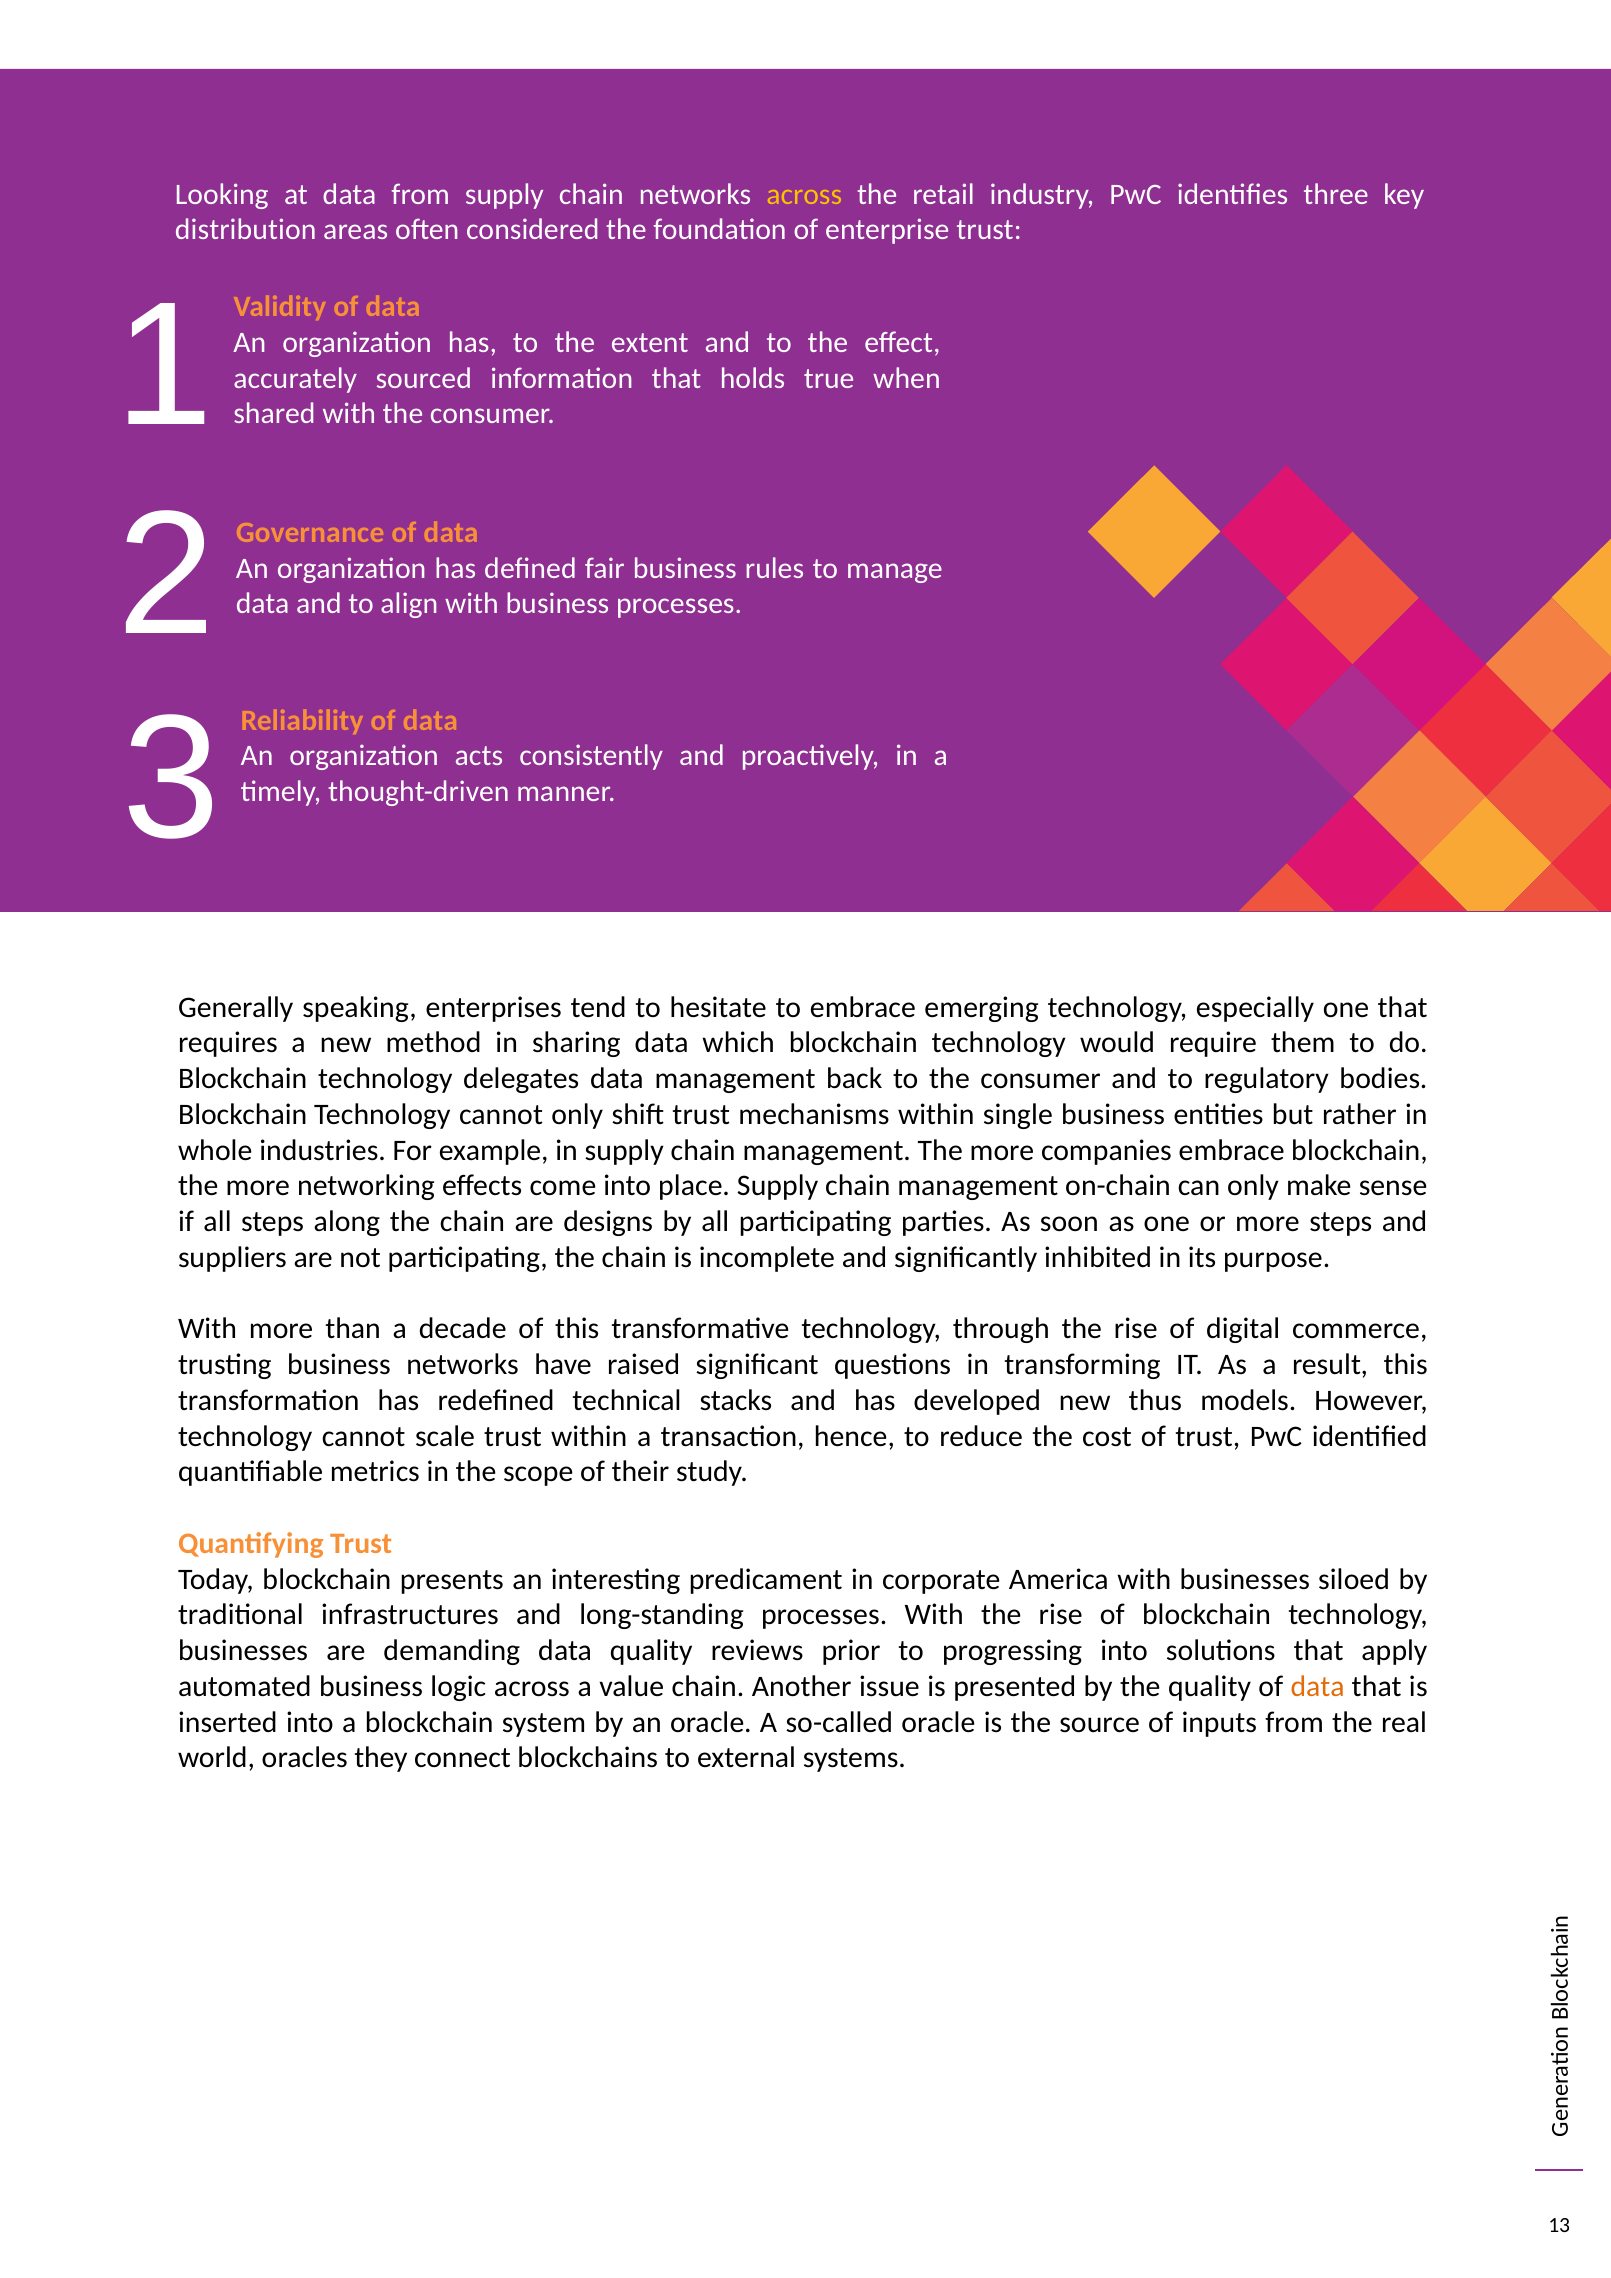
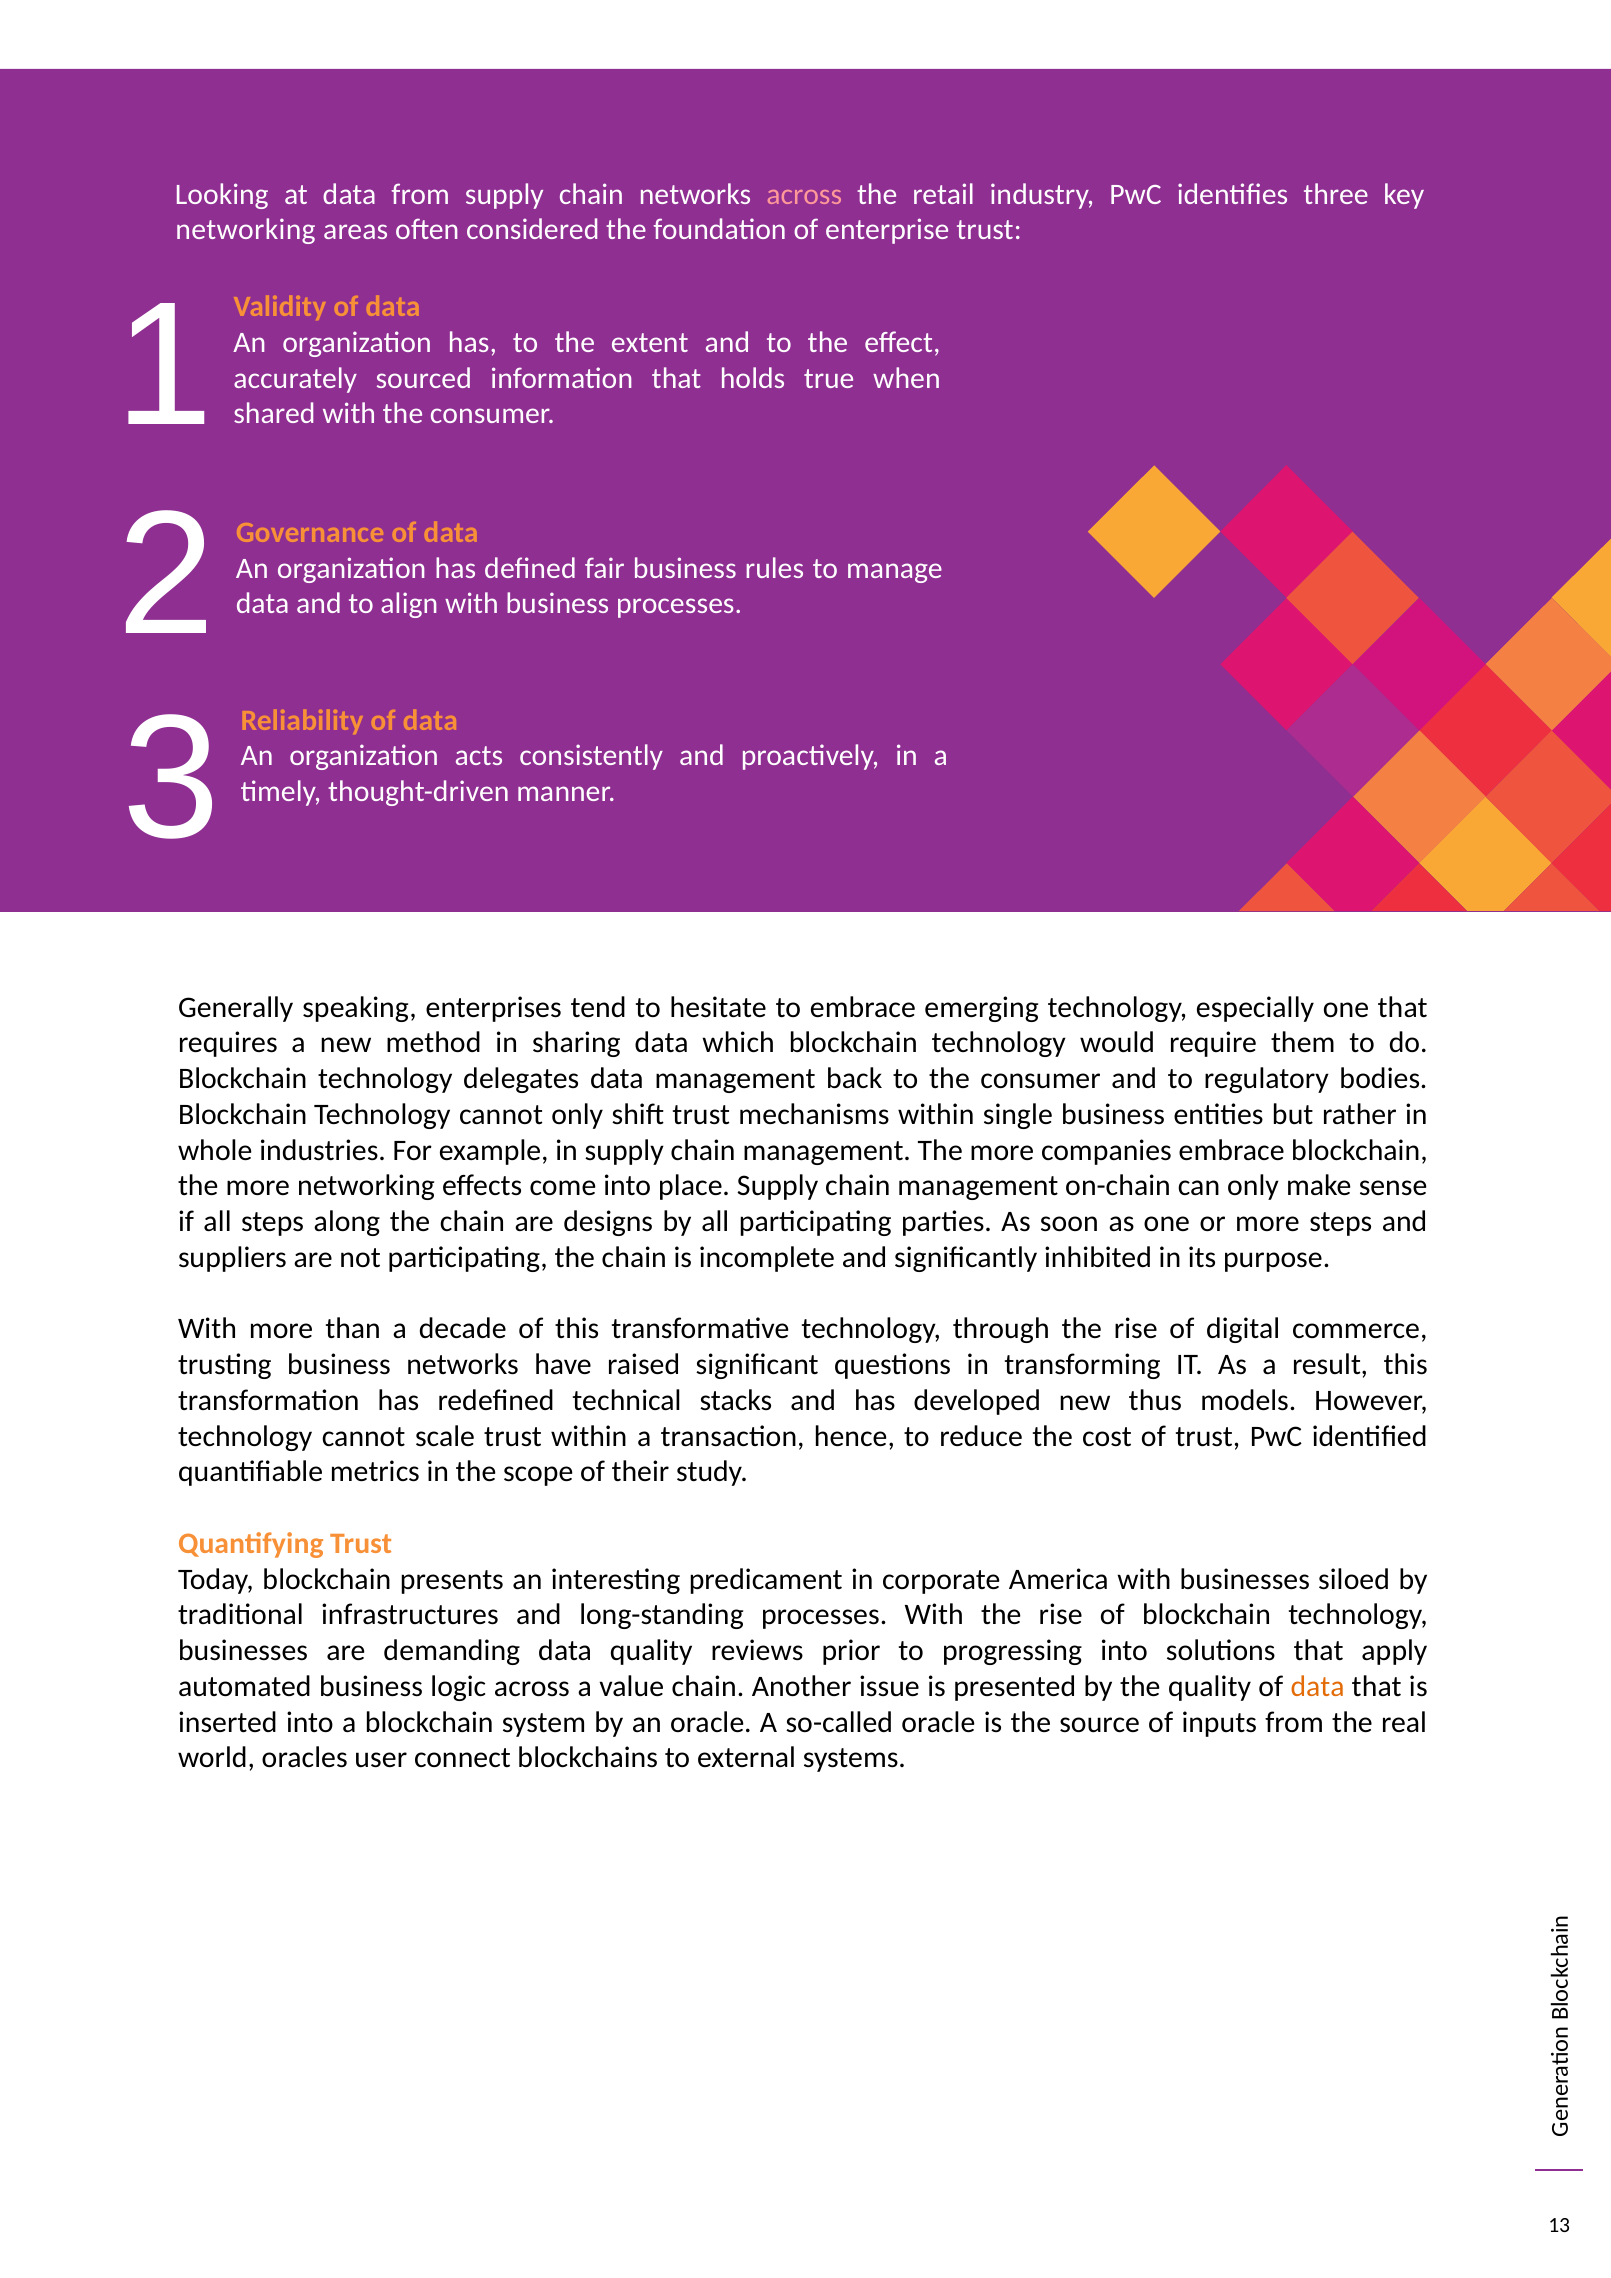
across at (804, 194) colour: yellow -> pink
distribution at (246, 230): distribution -> networking
they: they -> user
